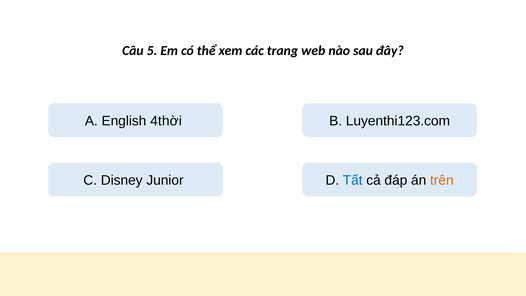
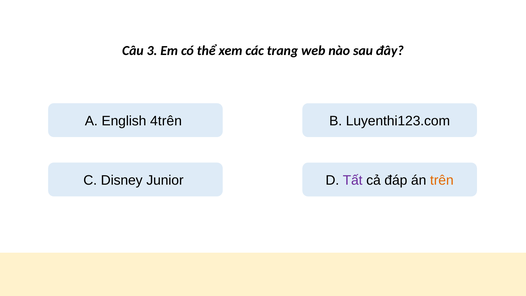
5: 5 -> 3
4thời: 4thời -> 4trên
Tất colour: blue -> purple
